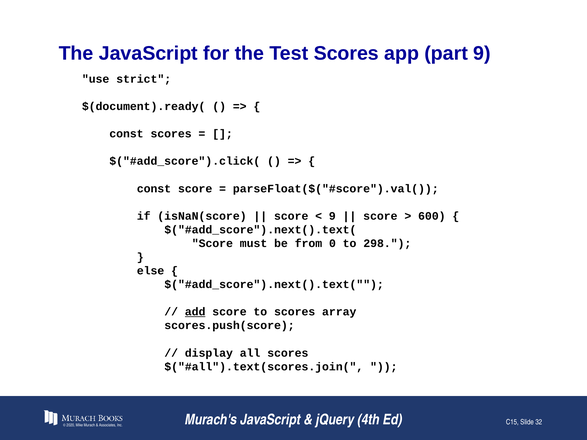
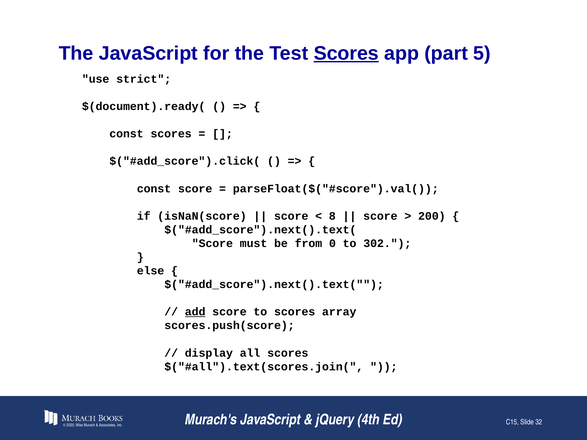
Scores at (346, 53) underline: none -> present
part 9: 9 -> 5
9 at (332, 216): 9 -> 8
600: 600 -> 200
298: 298 -> 302
